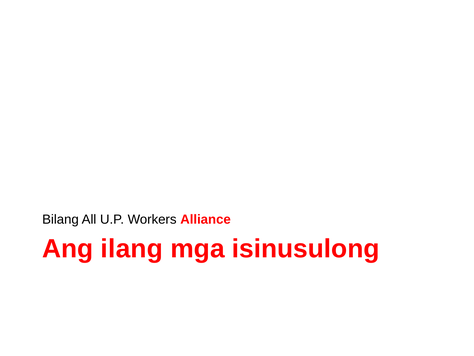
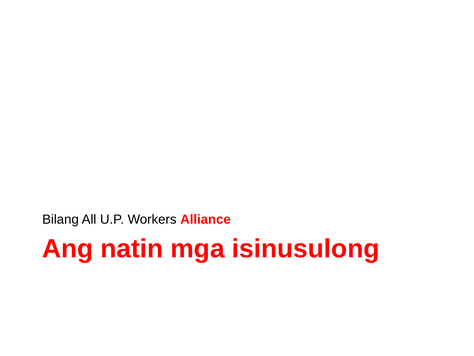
ilang: ilang -> natin
